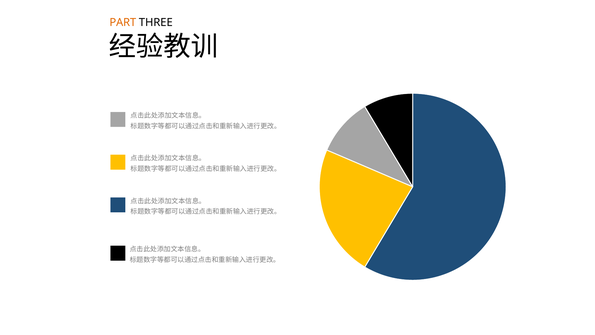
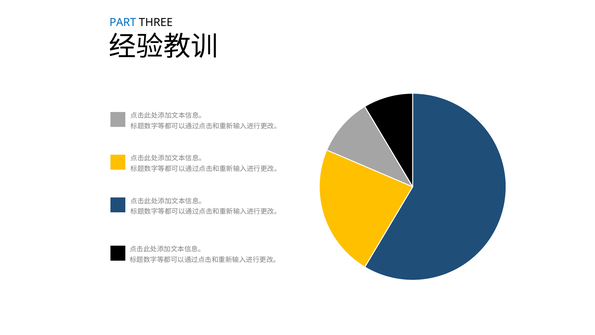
PART colour: orange -> blue
